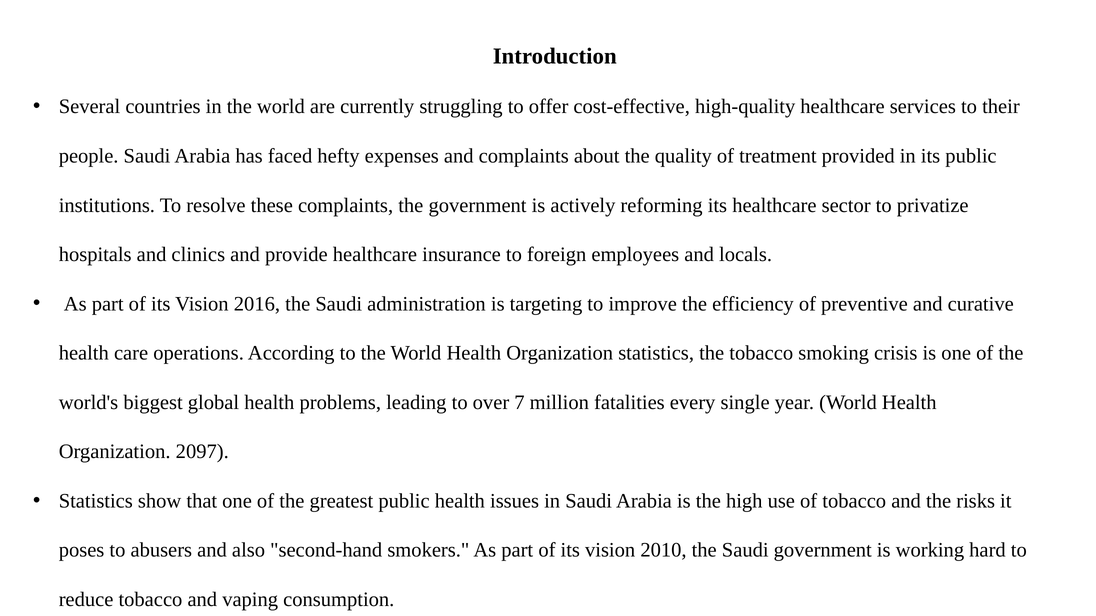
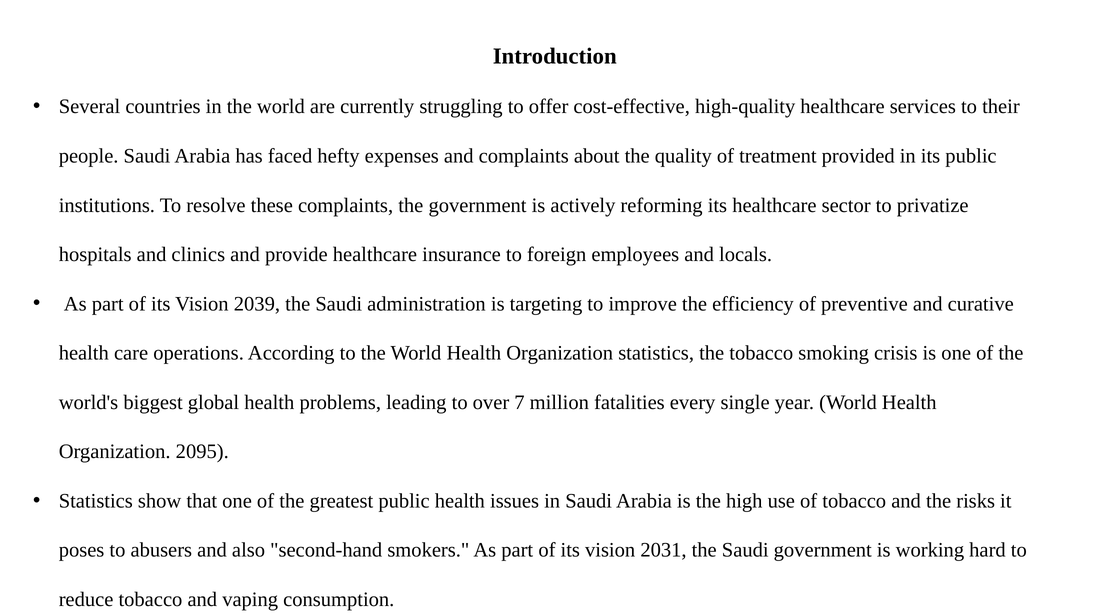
2016: 2016 -> 2039
2097: 2097 -> 2095
2010: 2010 -> 2031
